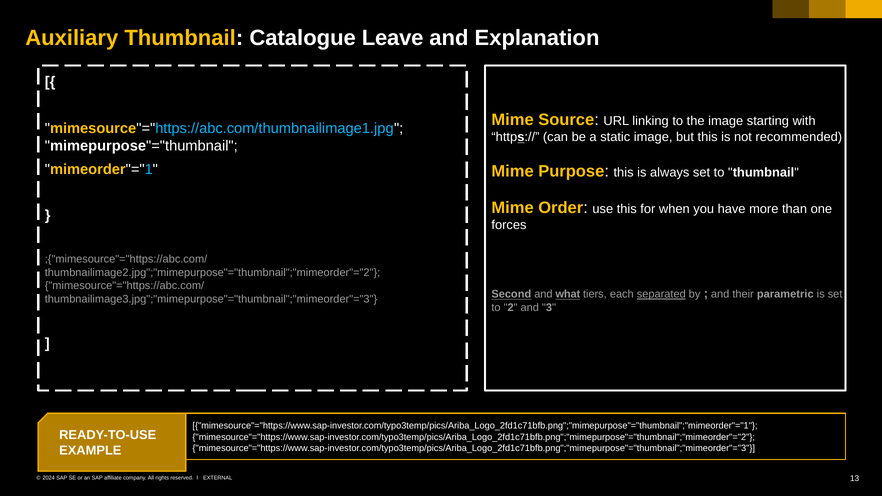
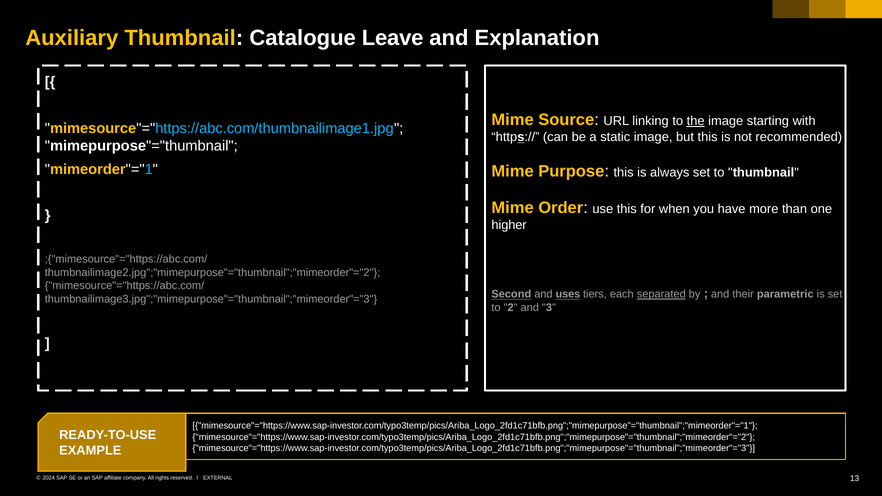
the underline: none -> present
forces: forces -> higher
what: what -> uses
